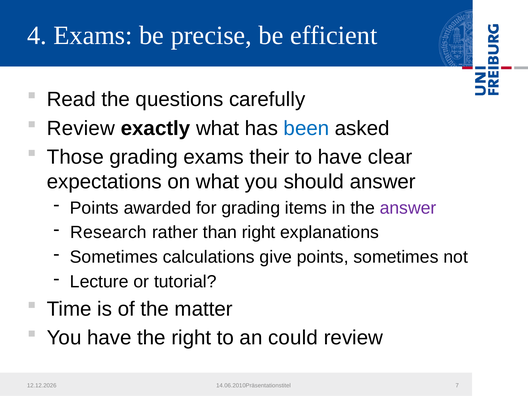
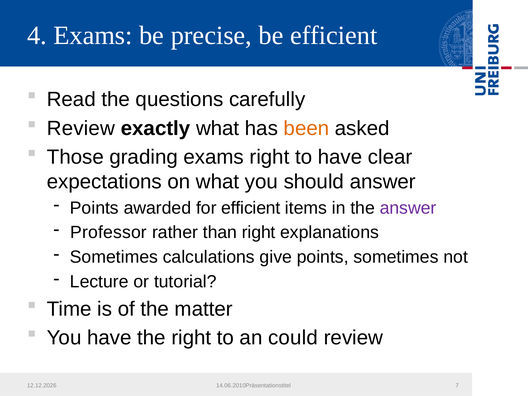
been colour: blue -> orange
exams their: their -> right
for grading: grading -> efficient
Research: Research -> Professor
